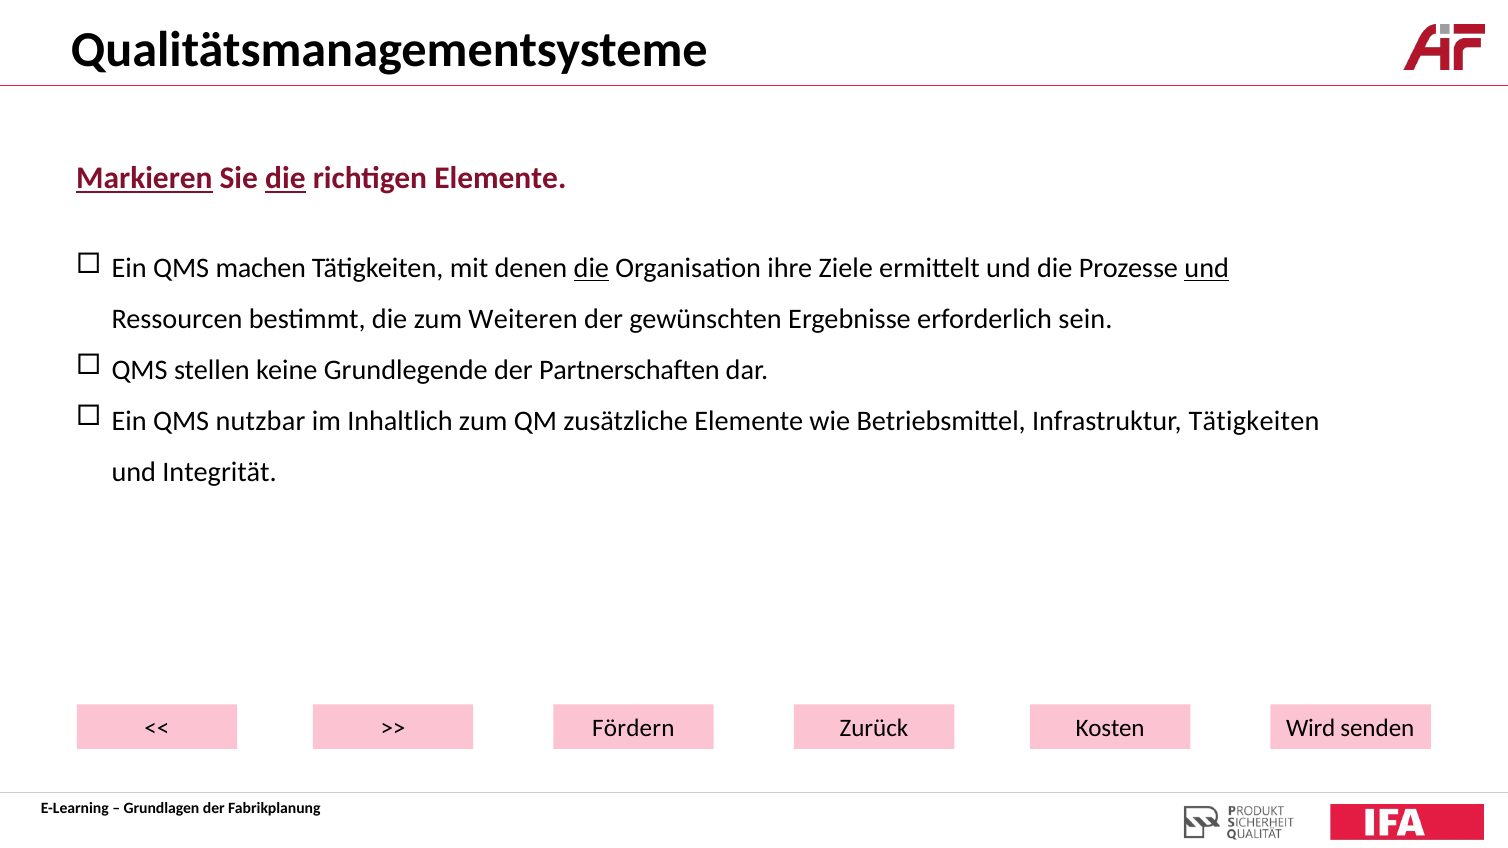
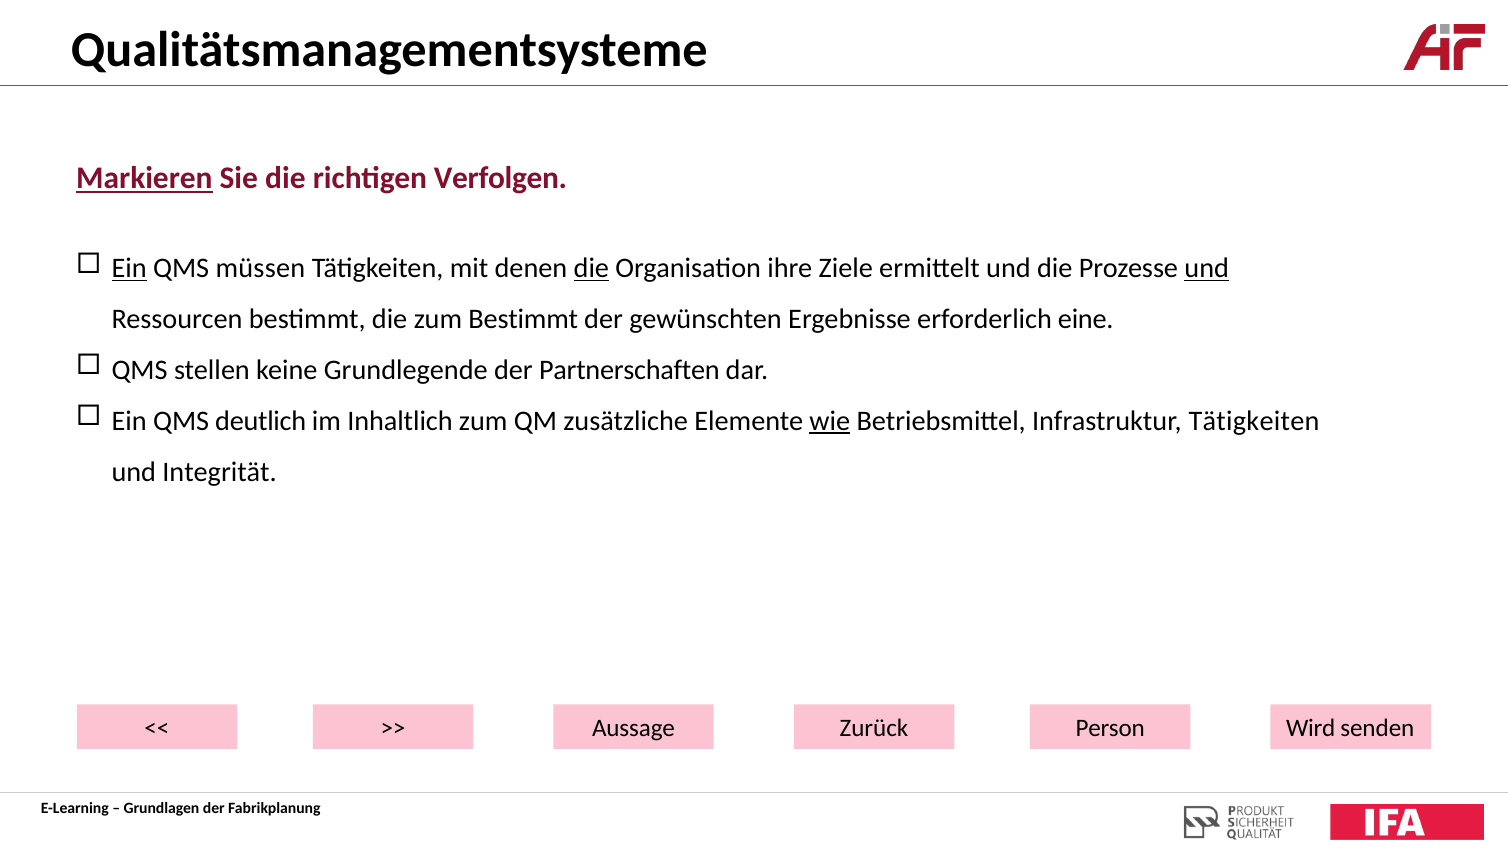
die at (285, 178) underline: present -> none
richtigen Elemente: Elemente -> Verfolgen
Ein at (129, 268) underline: none -> present
machen: machen -> müssen
zum Weiteren: Weiteren -> Bestimmt
sein: sein -> eine
nutzbar: nutzbar -> deutlich
wie underline: none -> present
Fördern: Fördern -> Aussage
Kosten: Kosten -> Person
